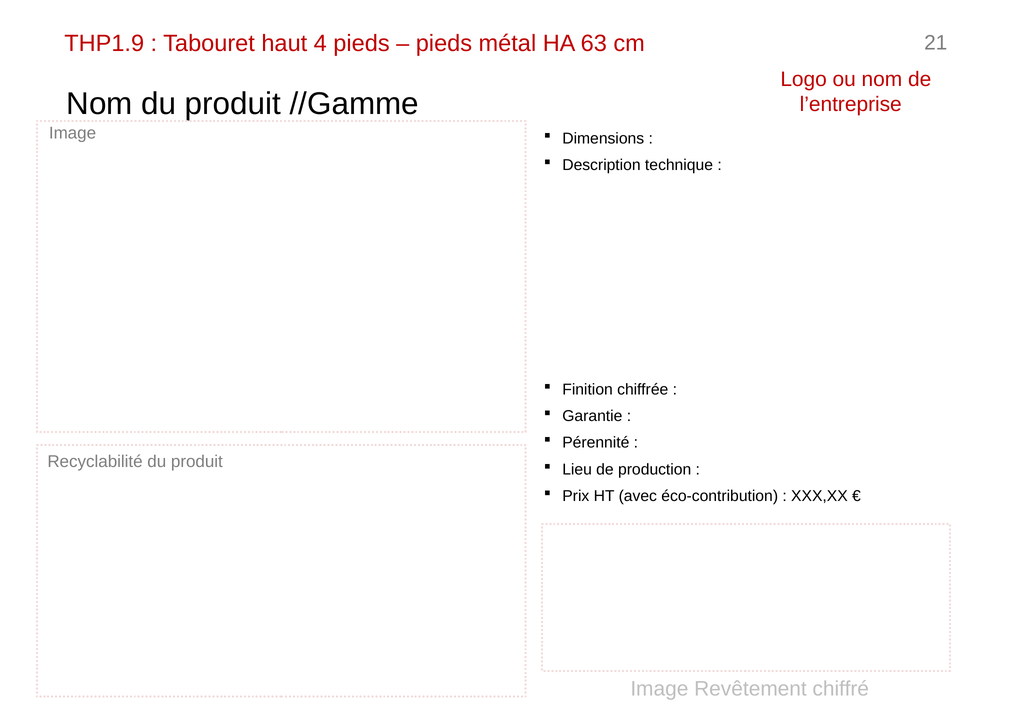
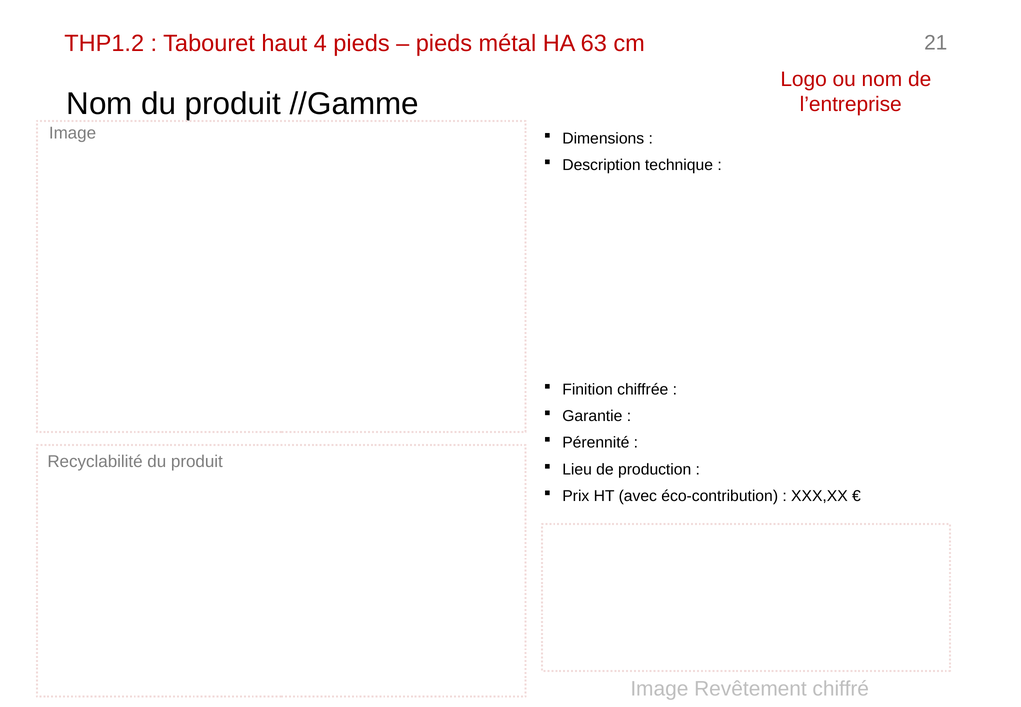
THP1.9: THP1.9 -> THP1.2
